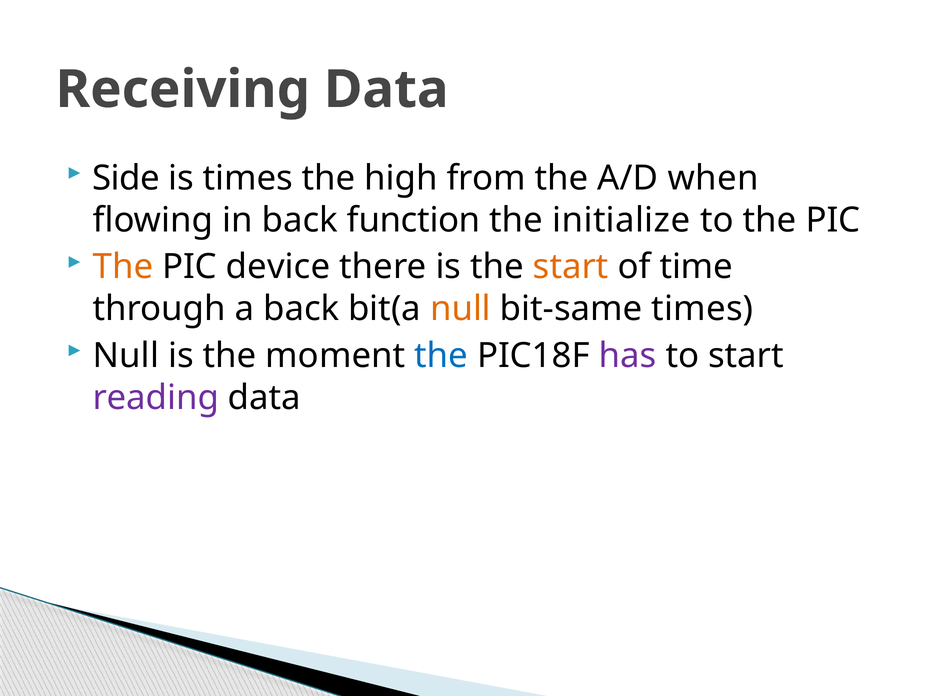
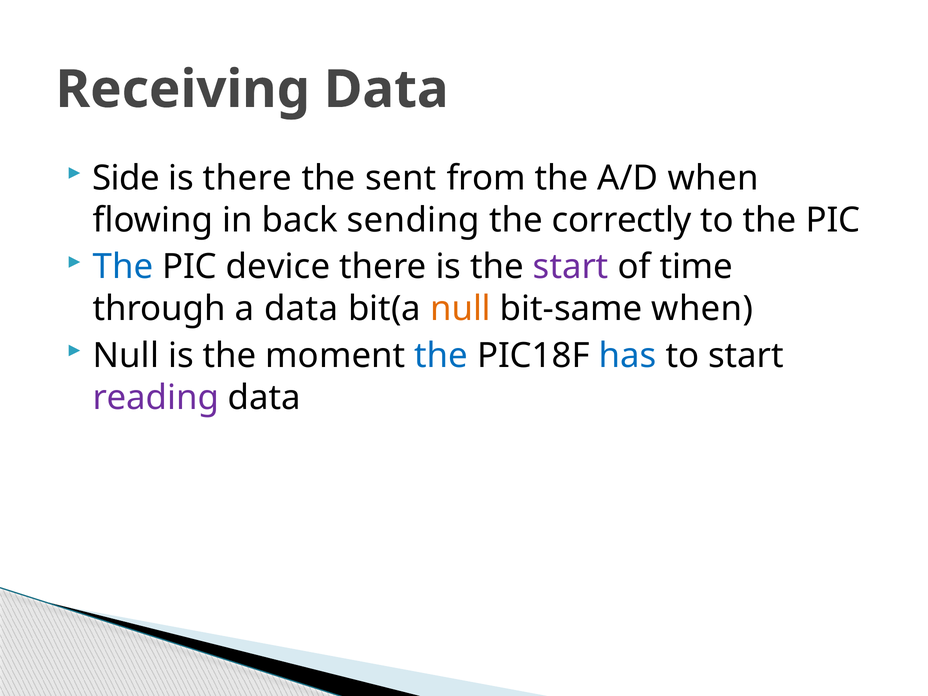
is times: times -> there
high: high -> sent
function: function -> sending
initialize: initialize -> correctly
The at (123, 267) colour: orange -> blue
start at (571, 267) colour: orange -> purple
a back: back -> data
bit-same times: times -> when
has colour: purple -> blue
